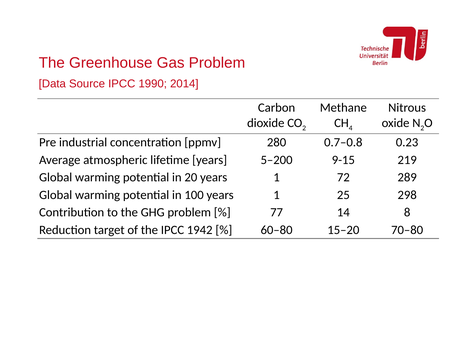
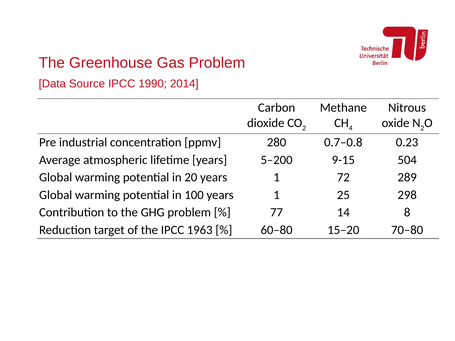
219: 219 -> 504
1942: 1942 -> 1963
